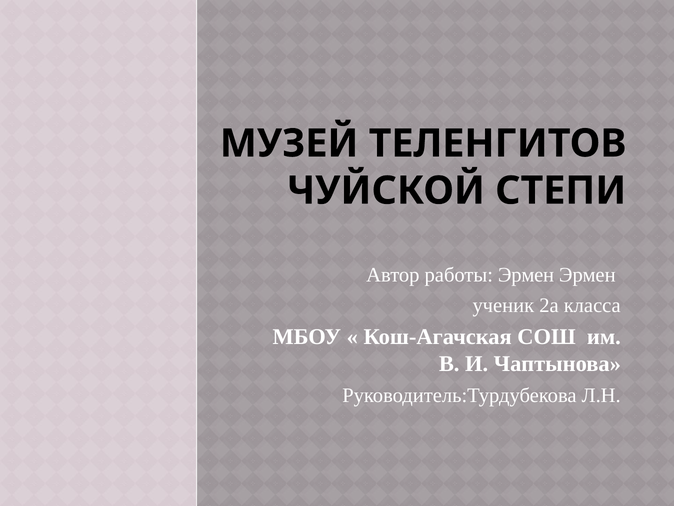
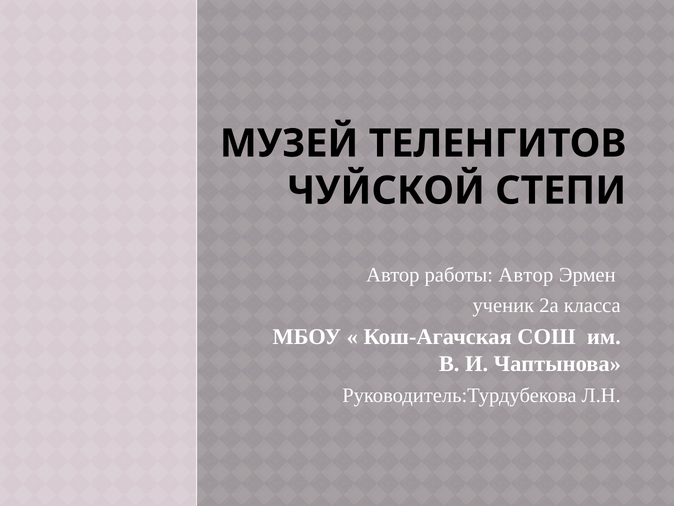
работы Эрмен: Эрмен -> Автор
